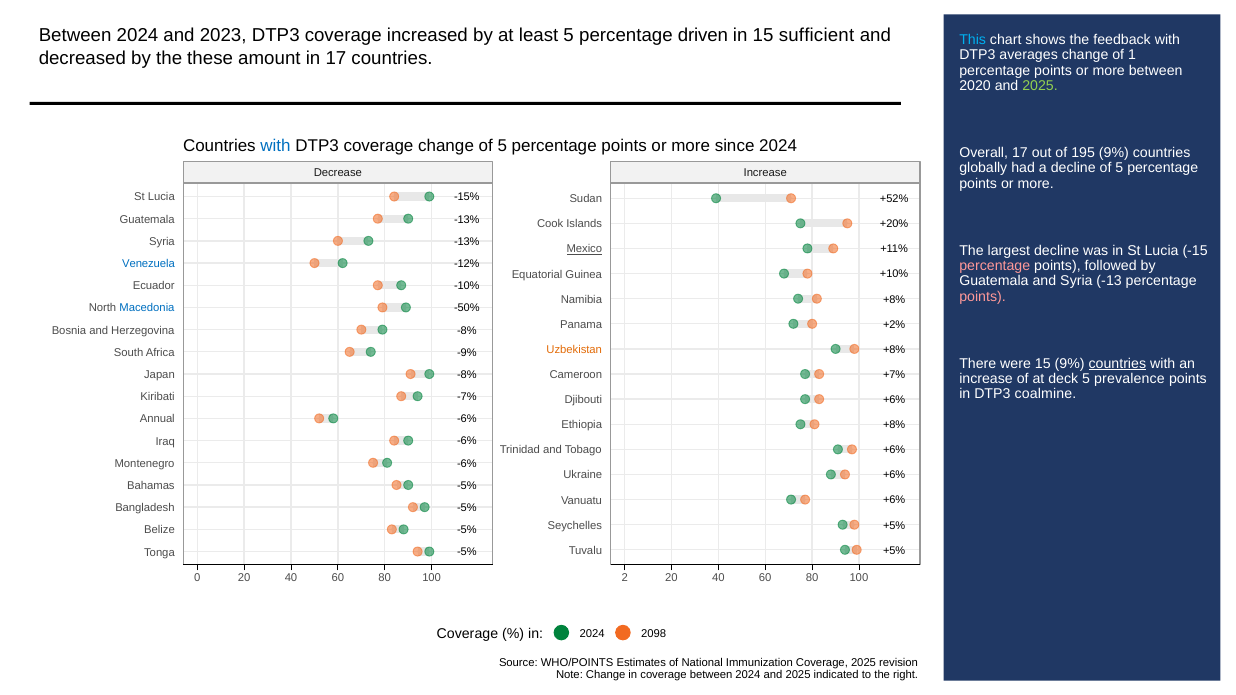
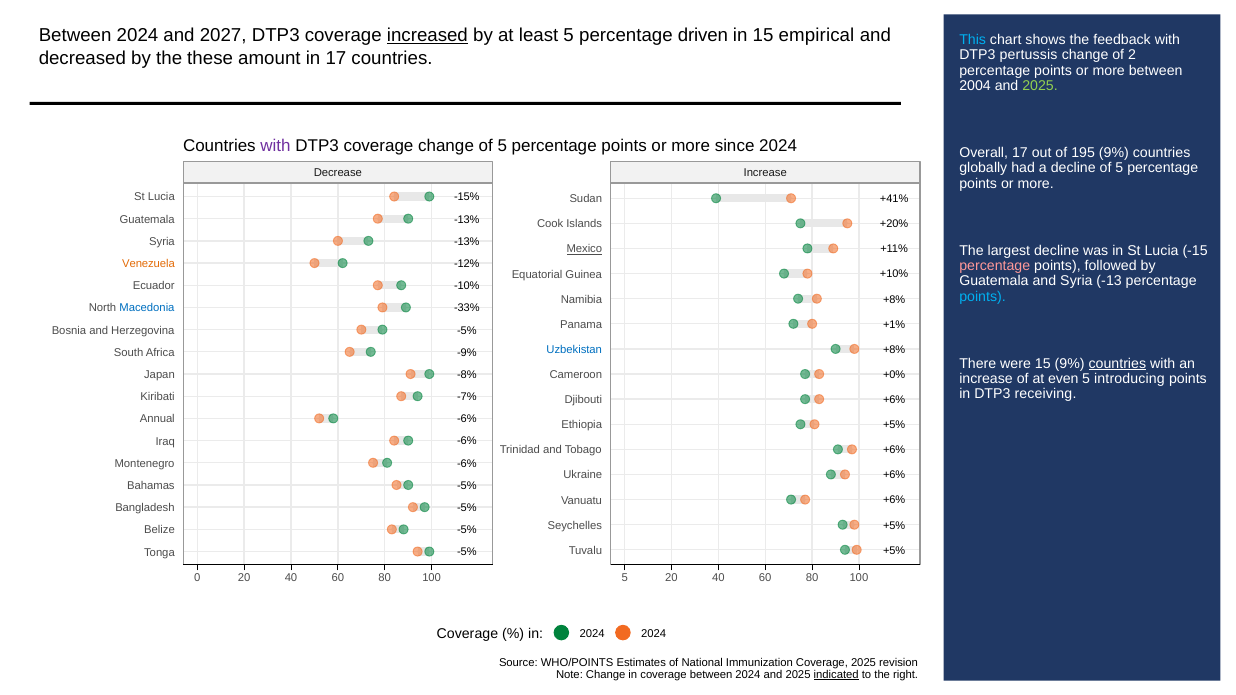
2023: 2023 -> 2027
increased underline: none -> present
sufficient: sufficient -> empirical
averages: averages -> pertussis
1: 1 -> 2
2020: 2020 -> 2004
with at (276, 146) colour: blue -> purple
+52%: +52% -> +41%
Venezuela colour: blue -> orange
points at (983, 296) colour: pink -> light blue
-50%: -50% -> -33%
+2%: +2% -> +1%
-8% at (467, 331): -8% -> -5%
Uzbekistan colour: orange -> blue
+7%: +7% -> +0%
deck: deck -> even
prevalence: prevalence -> introducing
coalmine: coalmine -> receiving
+8% at (894, 425): +8% -> +5%
100 2: 2 -> 5
2024 2098: 2098 -> 2024
indicated underline: none -> present
